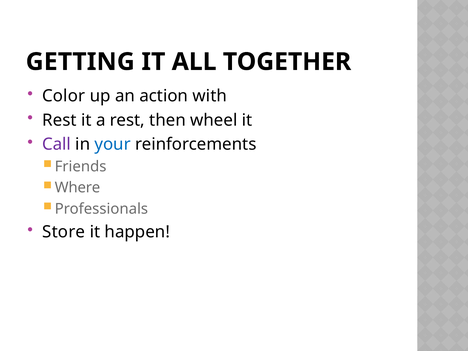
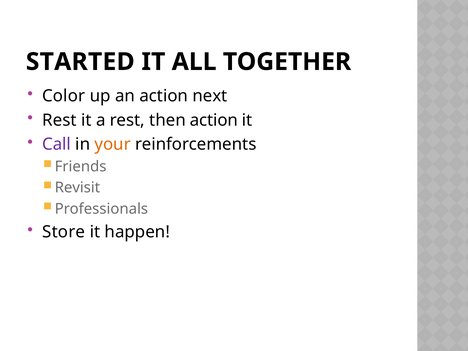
GETTING: GETTING -> STARTED
with: with -> next
then wheel: wheel -> action
your colour: blue -> orange
Where: Where -> Revisit
